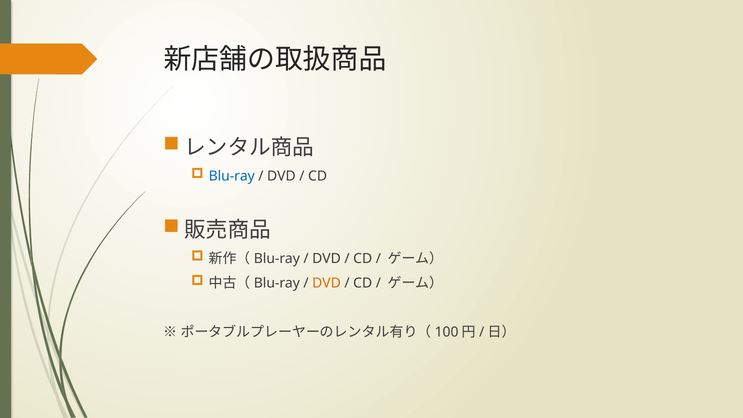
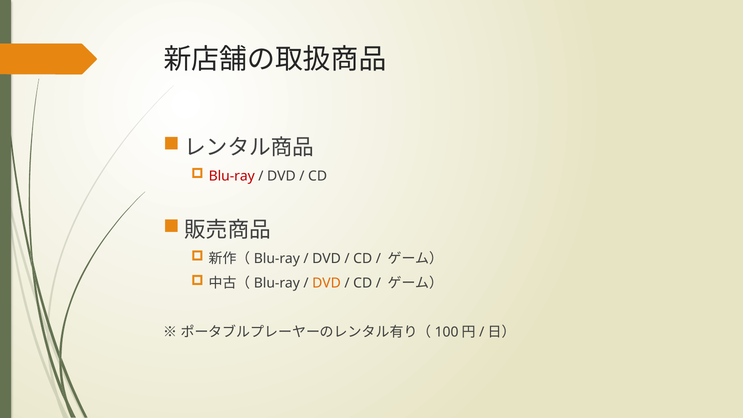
Blu-ray colour: blue -> red
